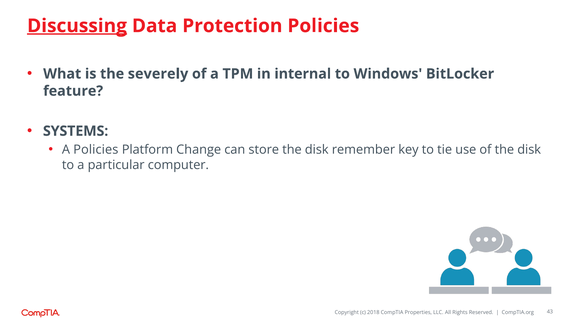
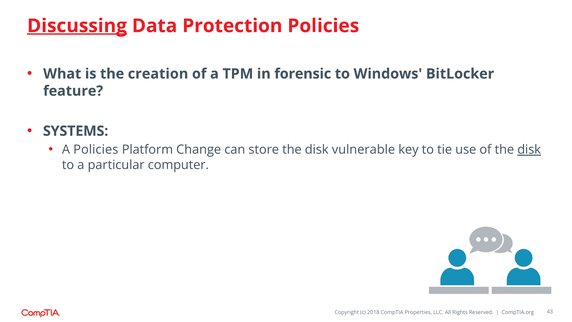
severely: severely -> creation
internal: internal -> forensic
remember: remember -> vulnerable
disk at (529, 150) underline: none -> present
